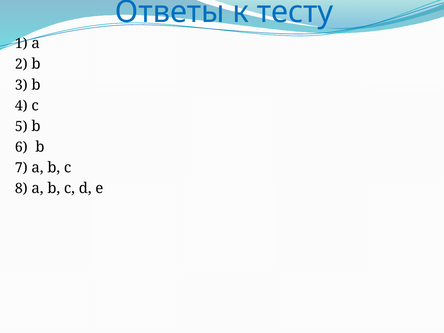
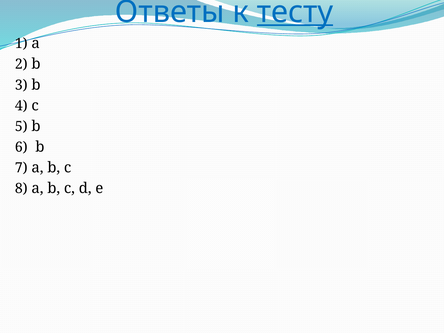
тесту underline: none -> present
